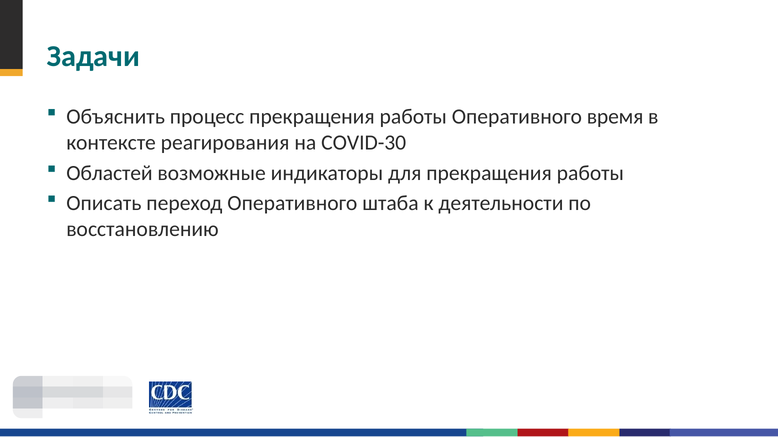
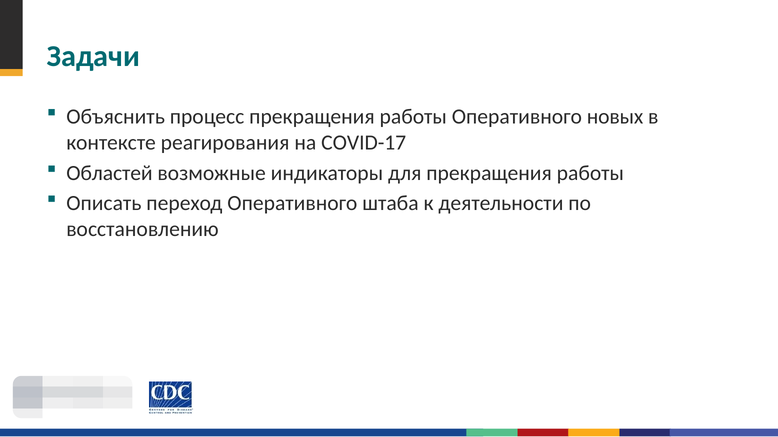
время: время -> новых
COVID-30: COVID-30 -> COVID-17
